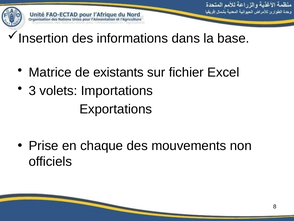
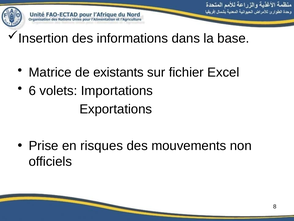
3: 3 -> 6
chaque: chaque -> risques
